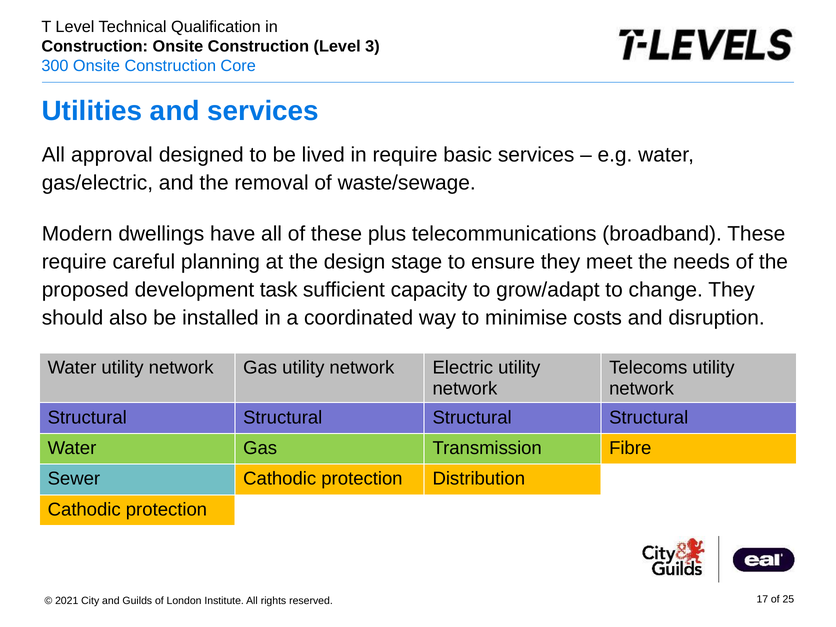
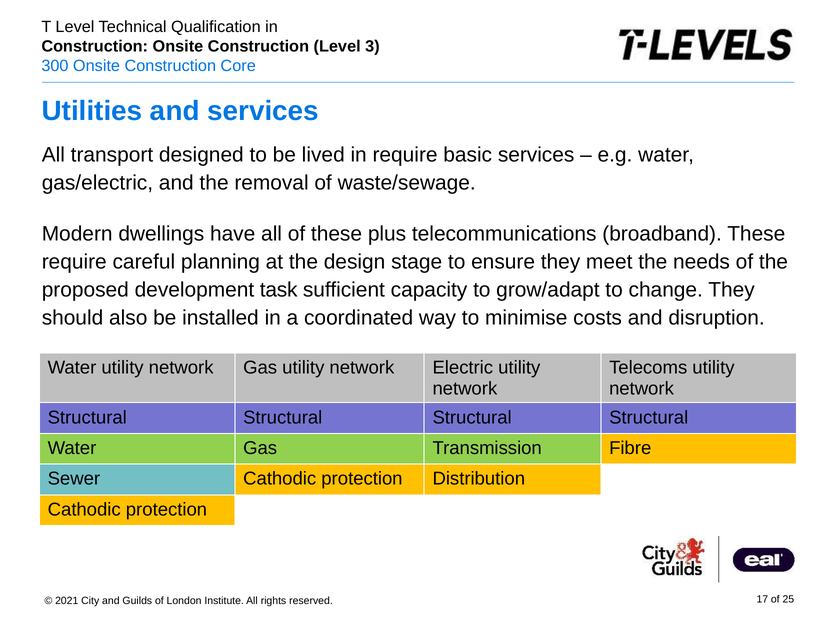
approval: approval -> transport
